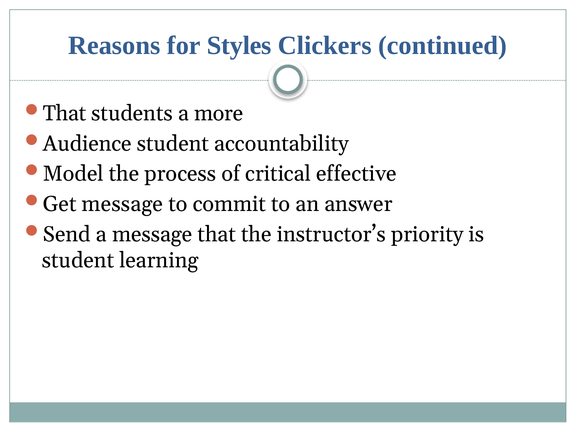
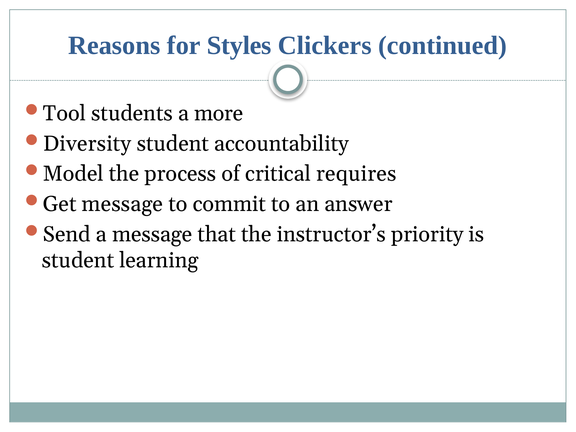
That at (65, 113): That -> Tool
Audience: Audience -> Diversity
effective: effective -> requires
